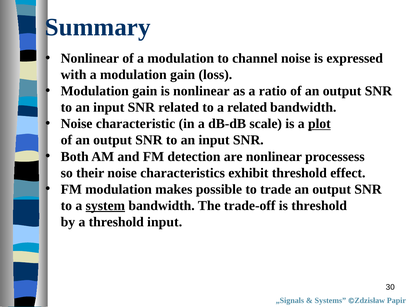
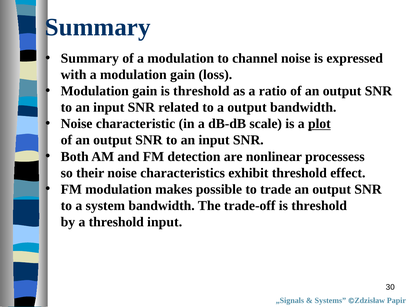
Nonlinear at (90, 58): Nonlinear -> Summary
gain is nonlinear: nonlinear -> threshold
a related: related -> output
system underline: present -> none
